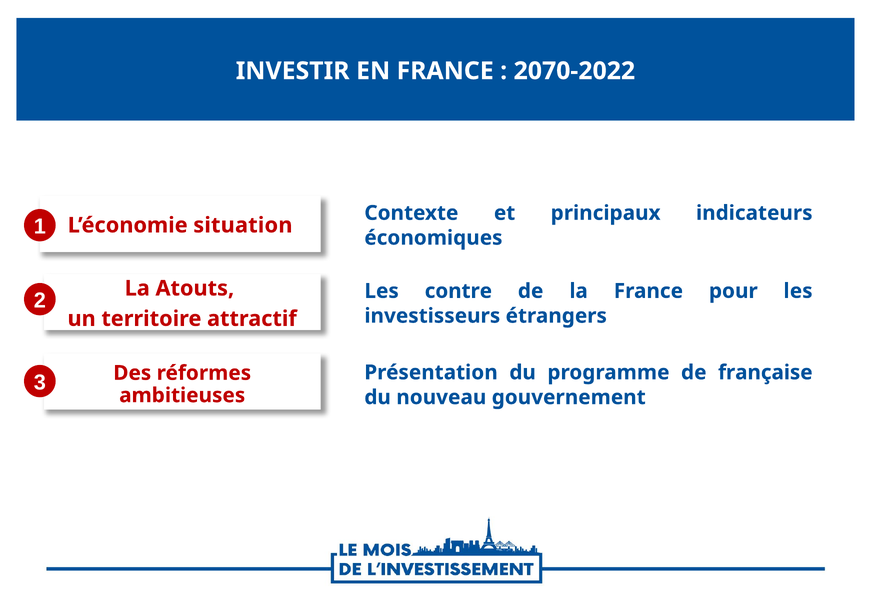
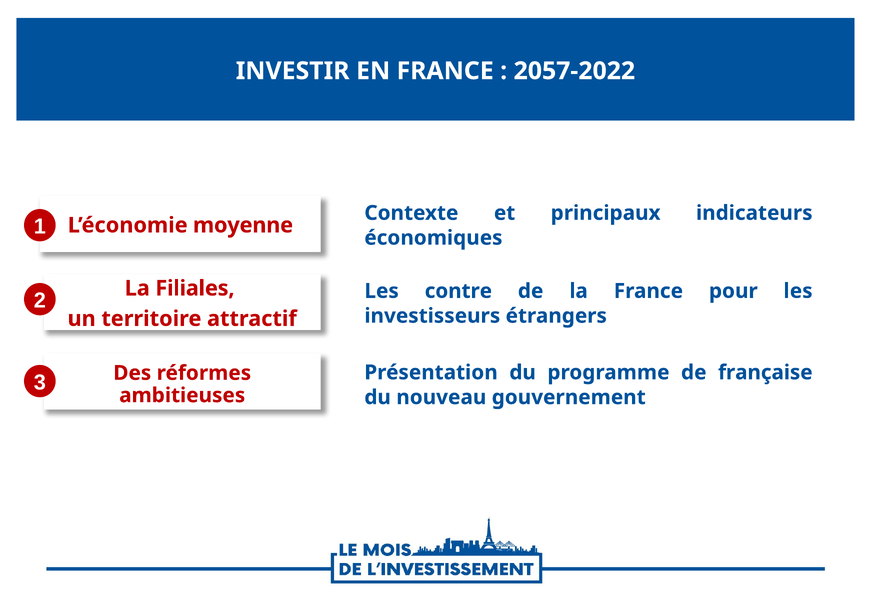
2070-2022: 2070-2022 -> 2057-2022
situation: situation -> moyenne
Atouts: Atouts -> Filiales
